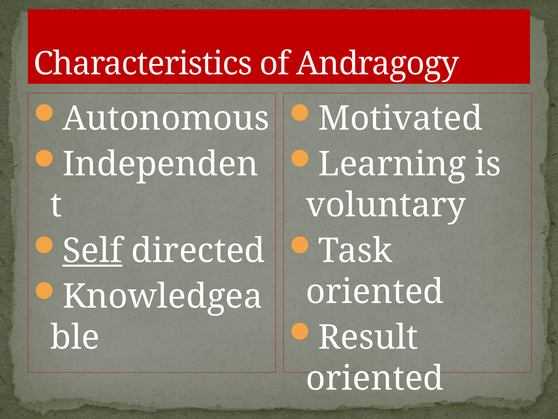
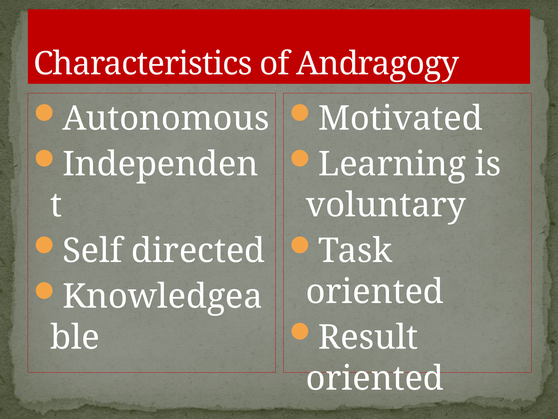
Self underline: present -> none
